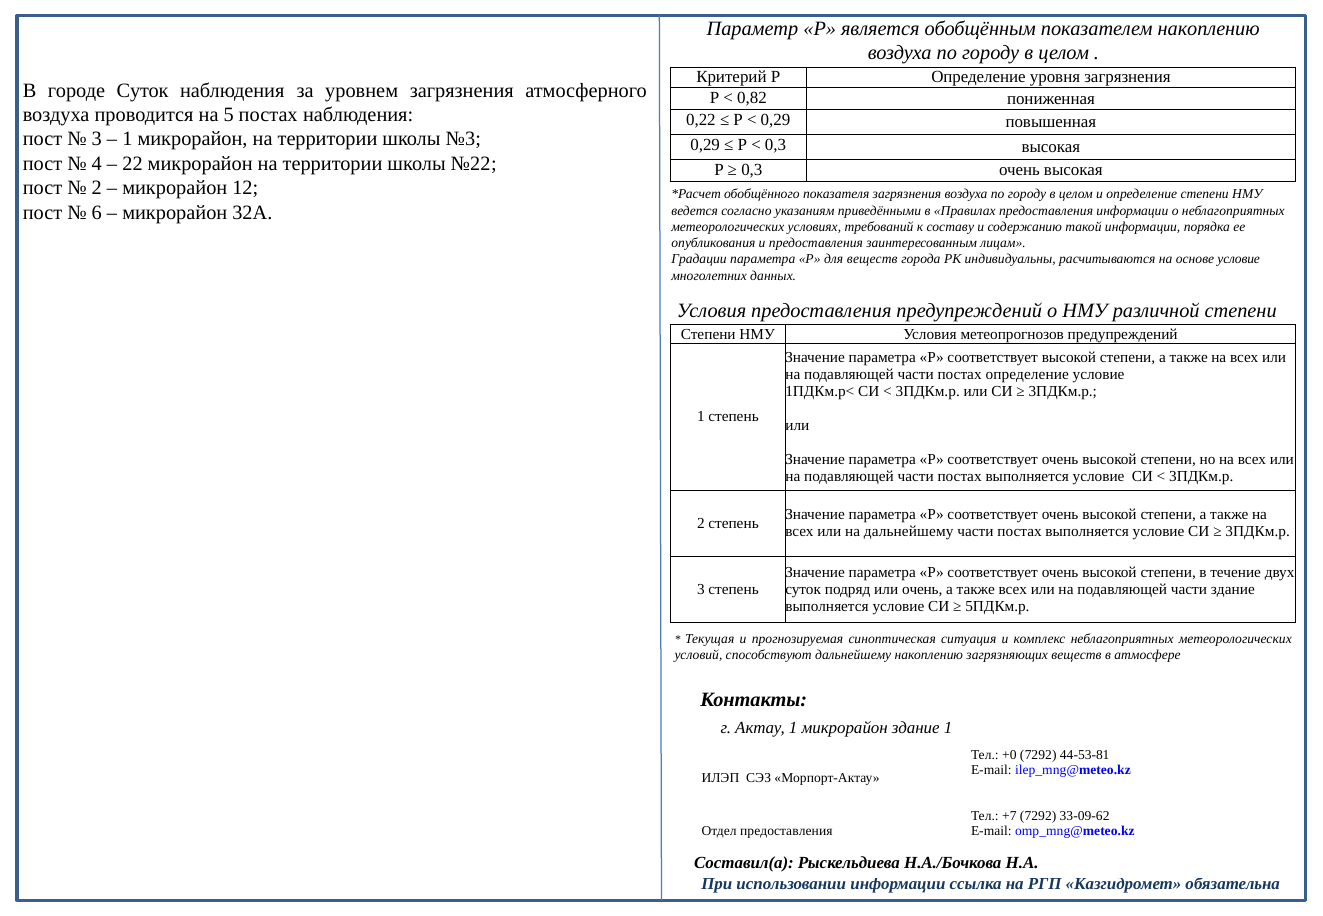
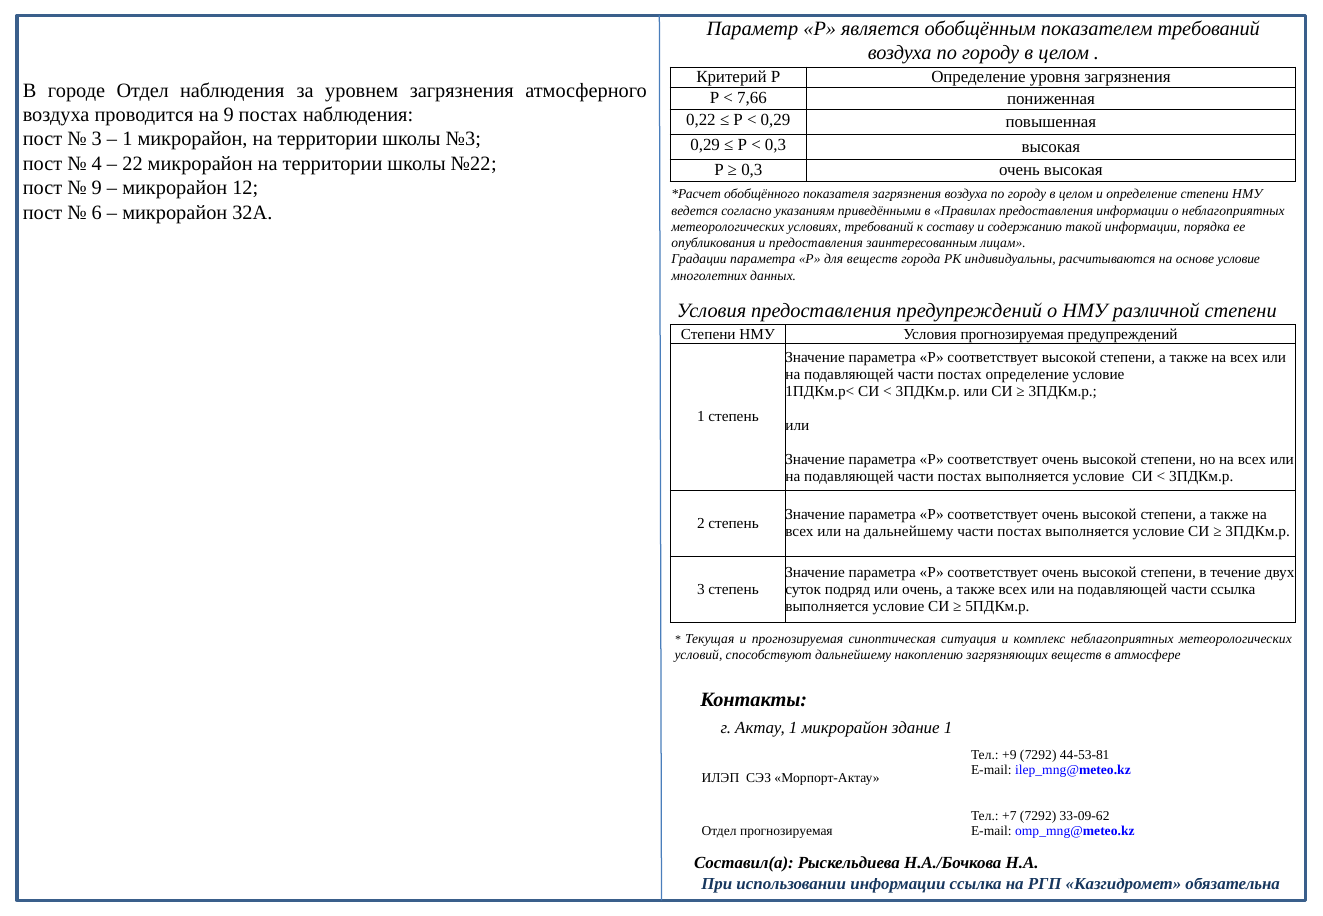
показателем накоплению: накоплению -> требований
городе Суток: Суток -> Отдел
0,82: 0,82 -> 7,66
на 5: 5 -> 9
2 at (97, 188): 2 -> 9
Условия метеопрогнозов: метеопрогнозов -> прогнозируемая
части здание: здание -> ссылка
+0: +0 -> +9
Отдел предоставления: предоставления -> прогнозируемая
